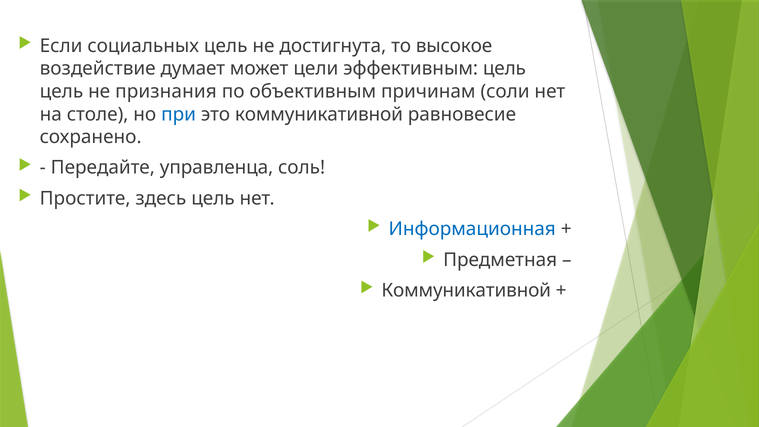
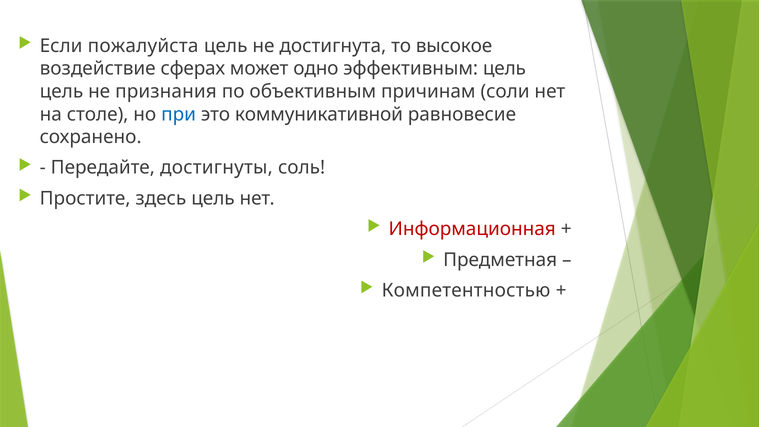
социальных: социальных -> пожалуйста
думает: думает -> сферах
цели: цели -> одно
управленца: управленца -> достигнуты
Информационная colour: blue -> red
Коммуникативной at (466, 290): Коммуникативной -> Компетентностью
